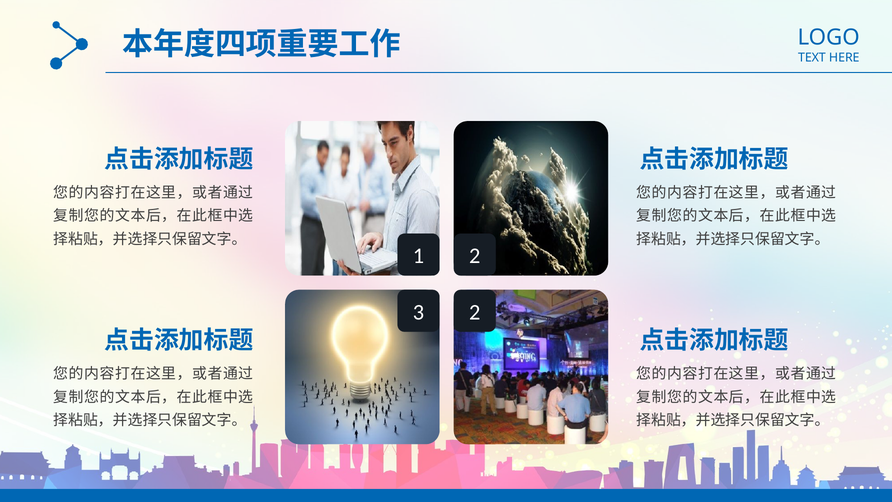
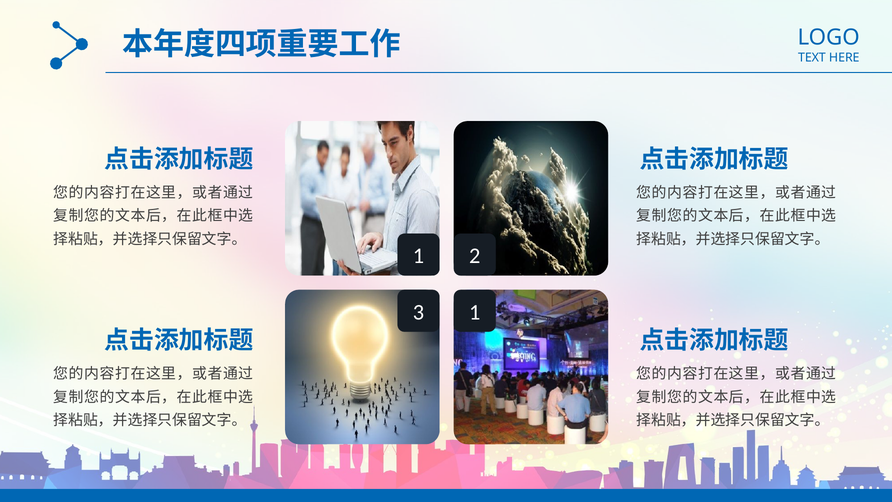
3 2: 2 -> 1
